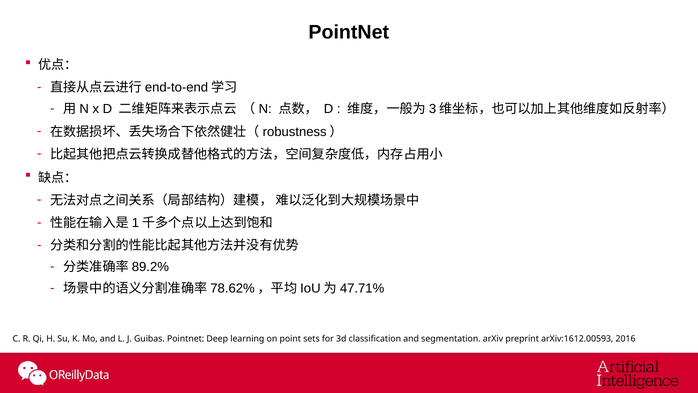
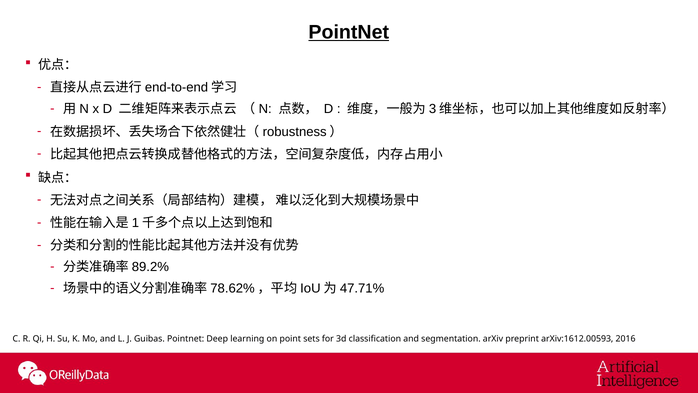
PointNet at (349, 32) underline: none -> present
